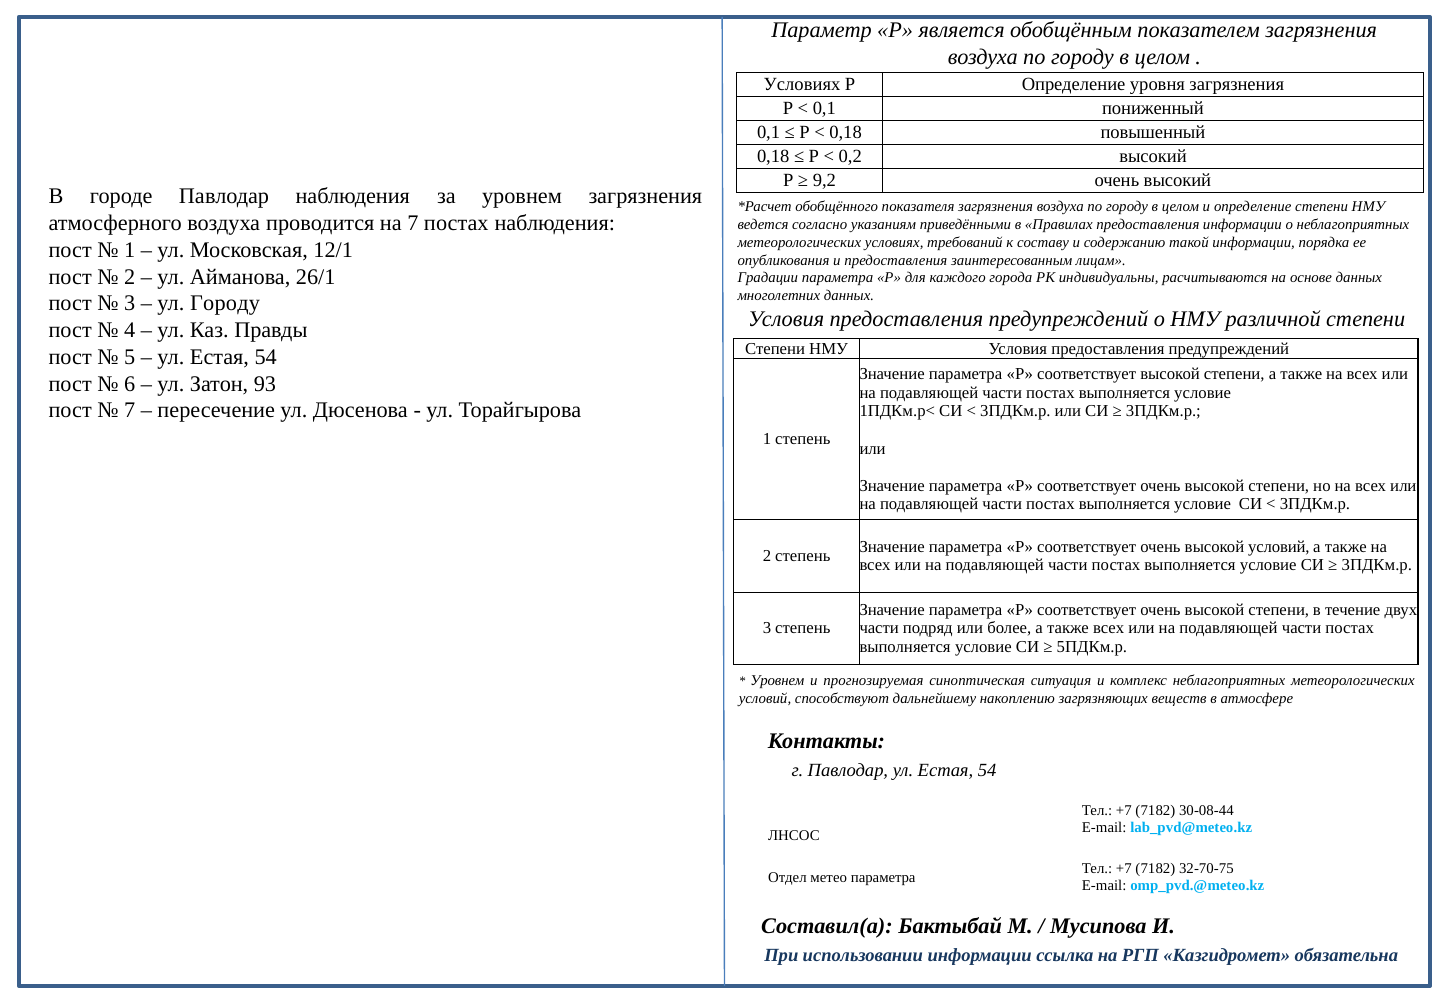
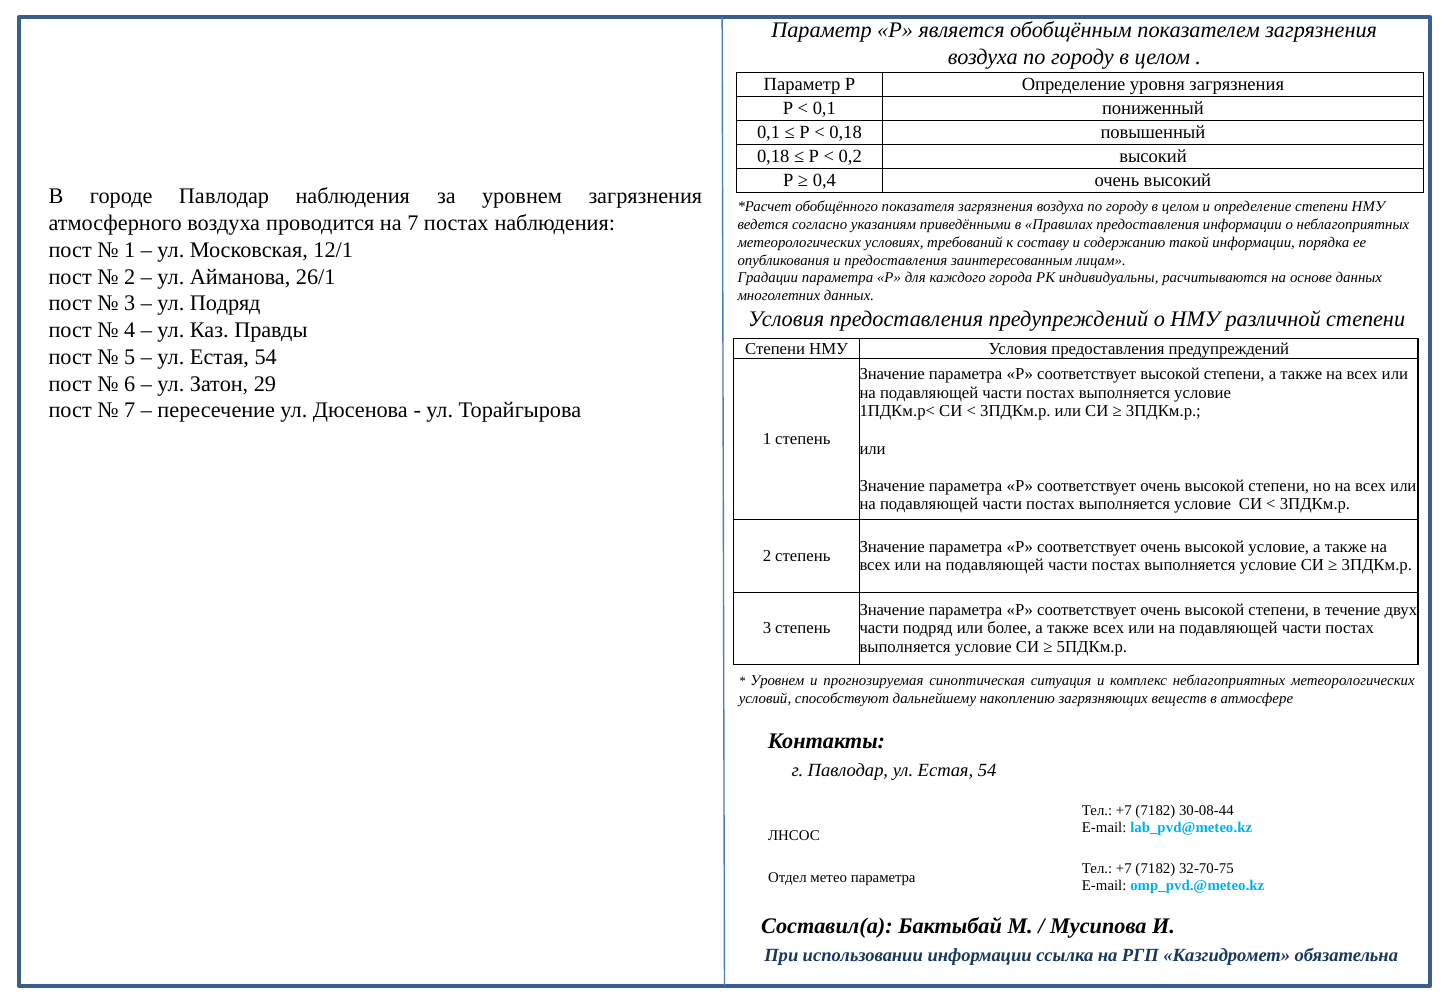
Условиях at (802, 85): Условиях -> Параметр
9,2: 9,2 -> 0,4
ул Городу: Городу -> Подряд
93: 93 -> 29
высокой условий: условий -> условие
